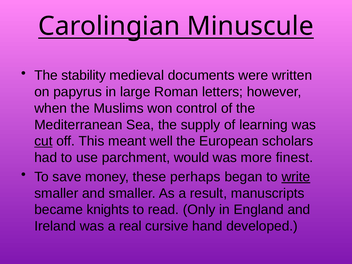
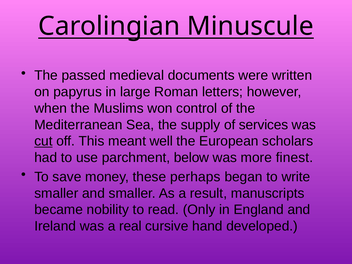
stability: stability -> passed
learning: learning -> services
would: would -> below
write underline: present -> none
knights: knights -> nobility
